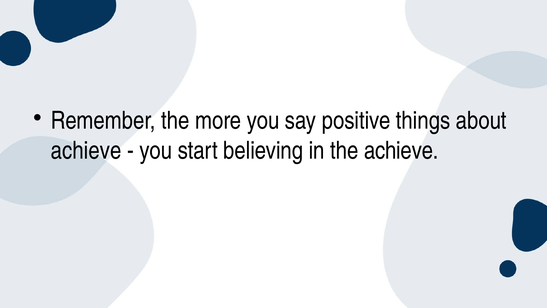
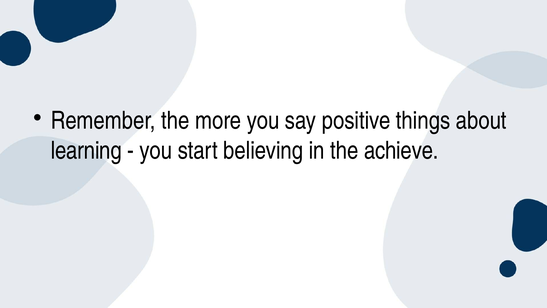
achieve at (86, 150): achieve -> learning
